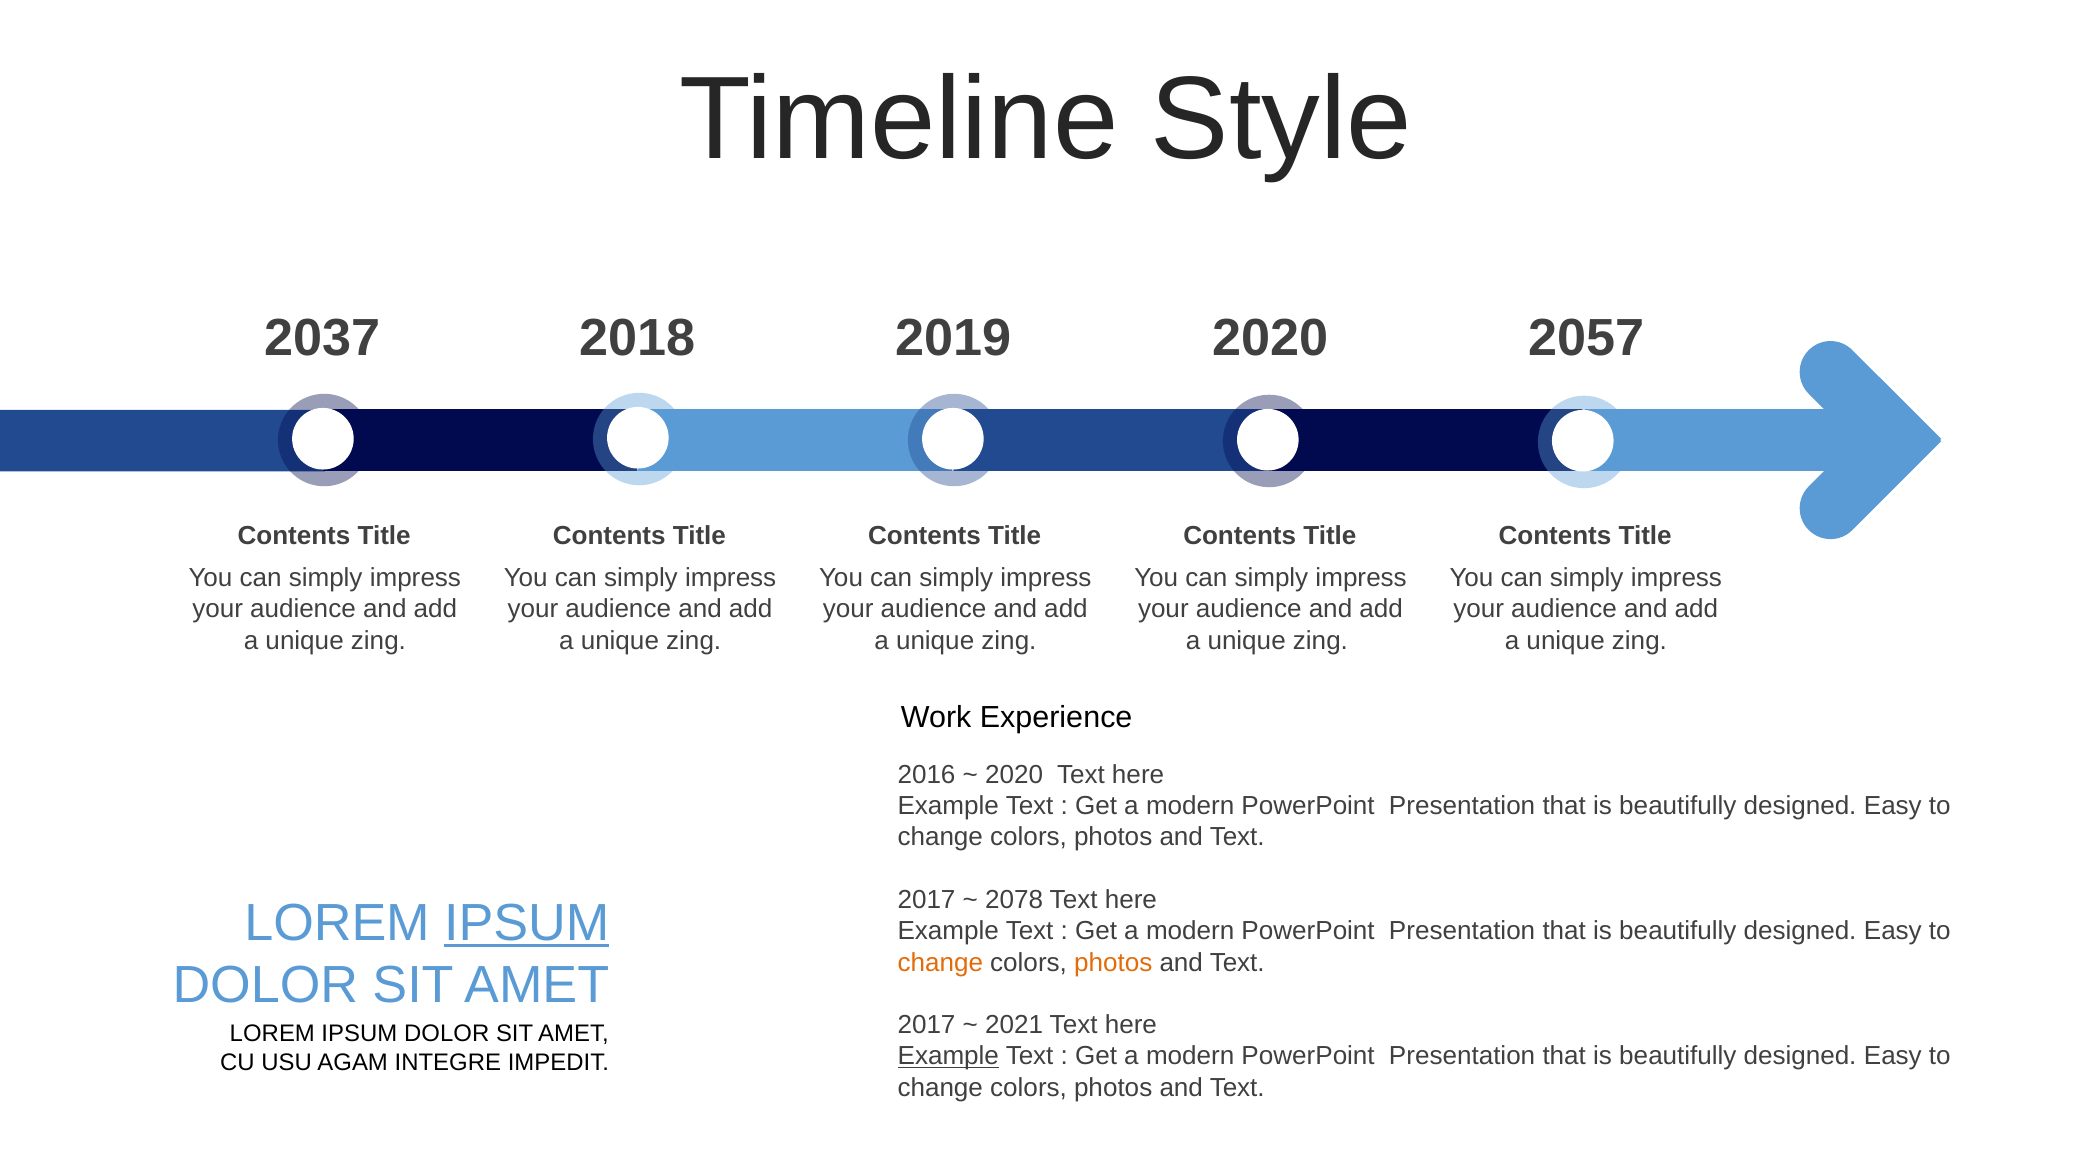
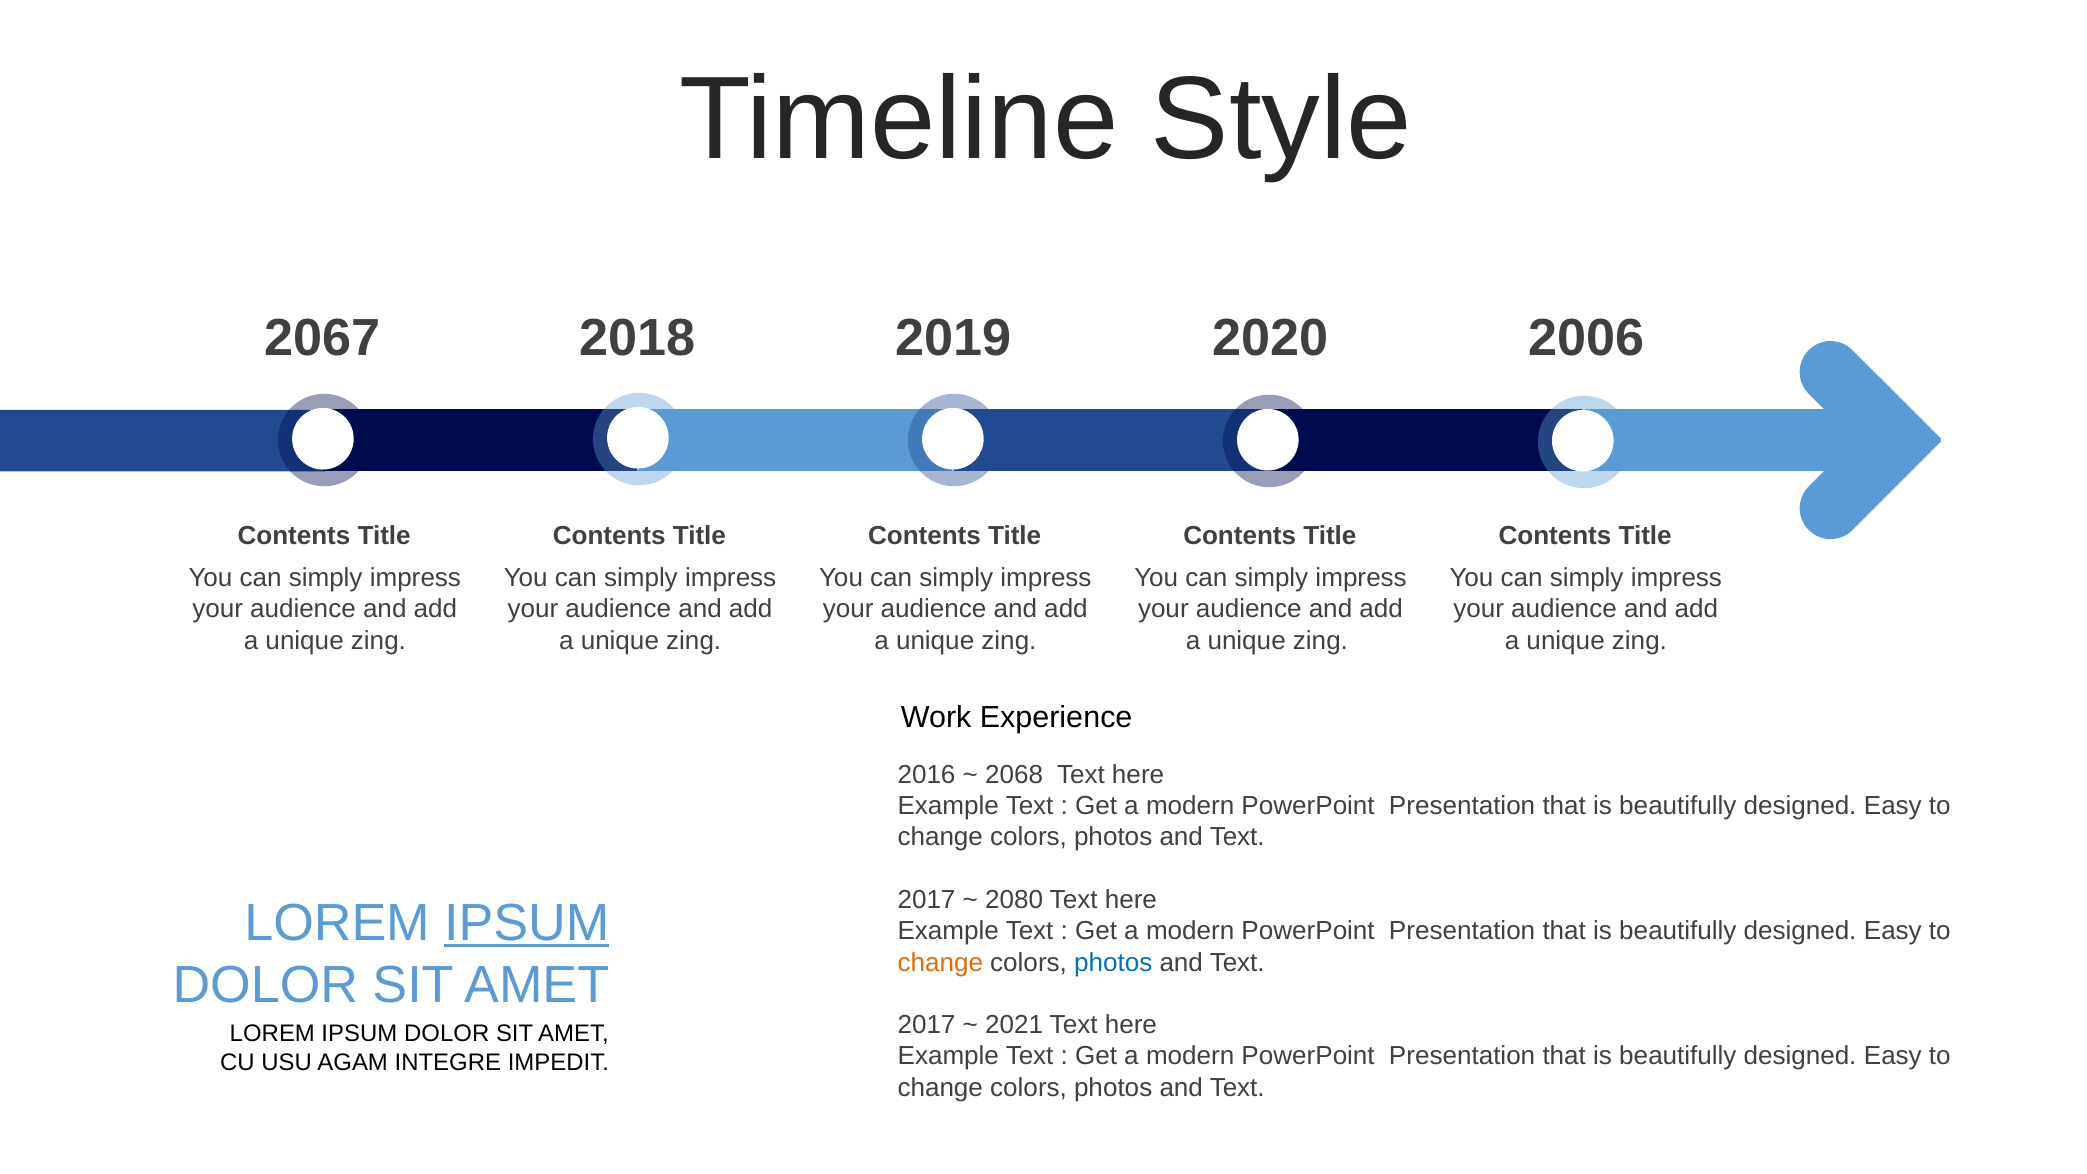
2037: 2037 -> 2067
2057: 2057 -> 2006
2020 at (1014, 775): 2020 -> 2068
2078: 2078 -> 2080
photos at (1113, 962) colour: orange -> blue
Example at (948, 1056) underline: present -> none
